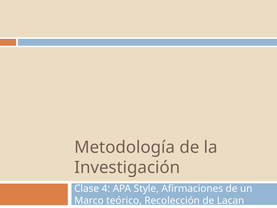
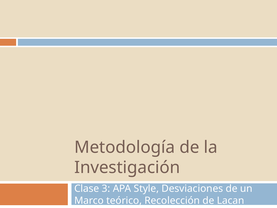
4: 4 -> 3
Afirmaciones: Afirmaciones -> Desviaciones
